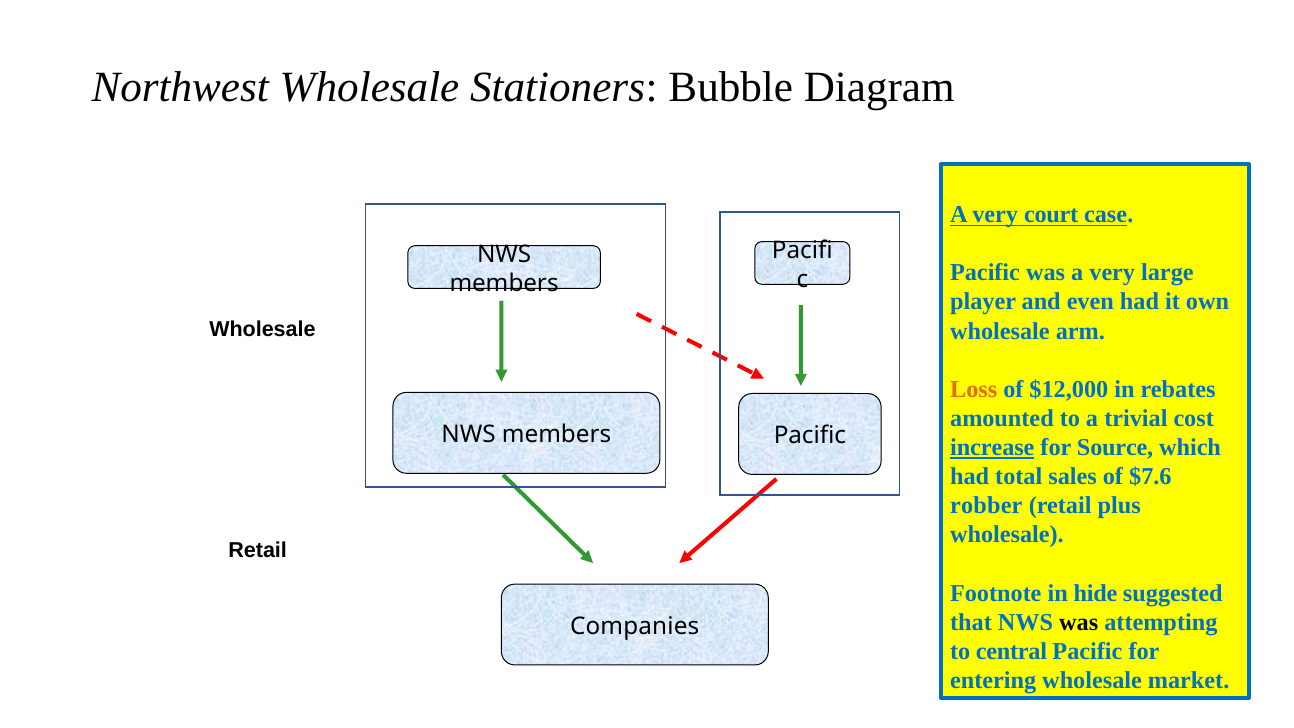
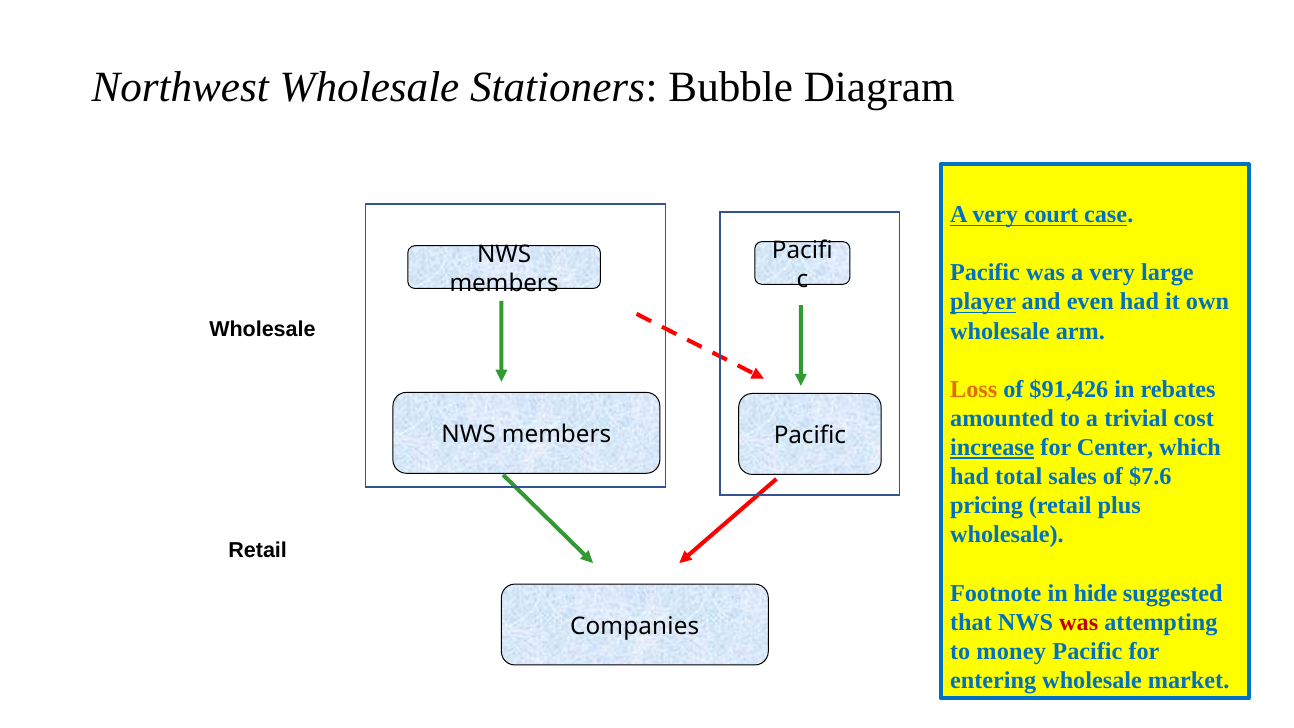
player underline: none -> present
$12,000: $12,000 -> $91,426
Source: Source -> Center
robber: robber -> pricing
was at (1079, 622) colour: black -> red
central: central -> money
